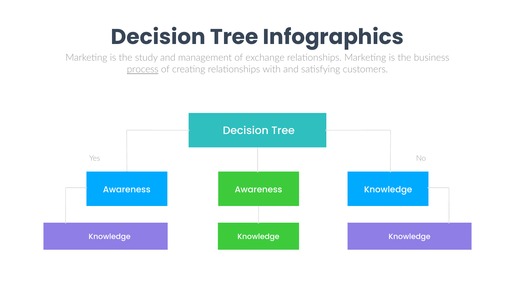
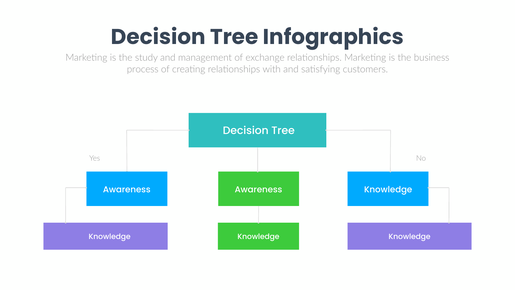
process underline: present -> none
